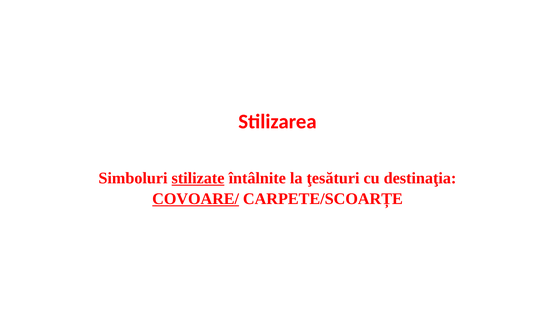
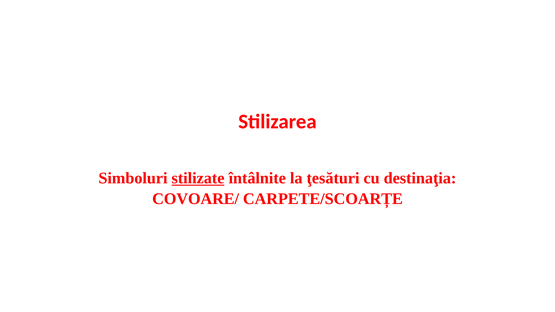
COVOARE/ underline: present -> none
